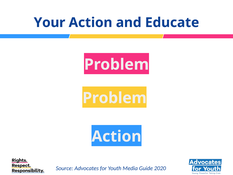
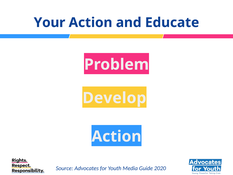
Problem at (115, 98): Problem -> Develop
